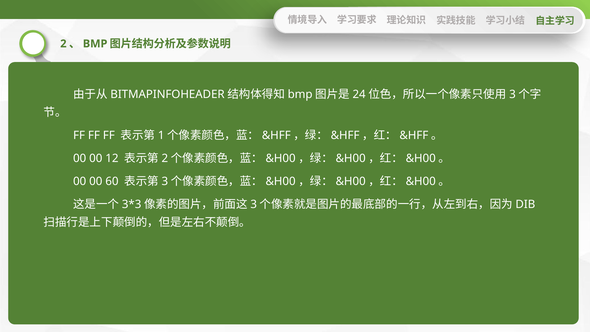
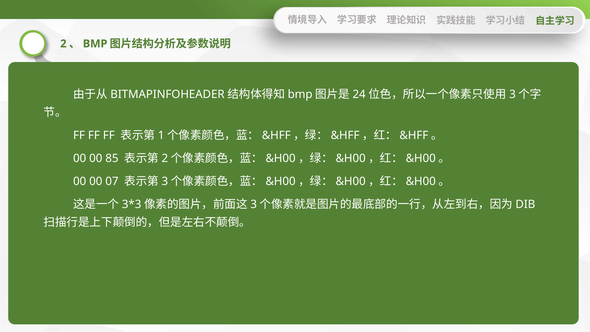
12: 12 -> 85
60: 60 -> 07
